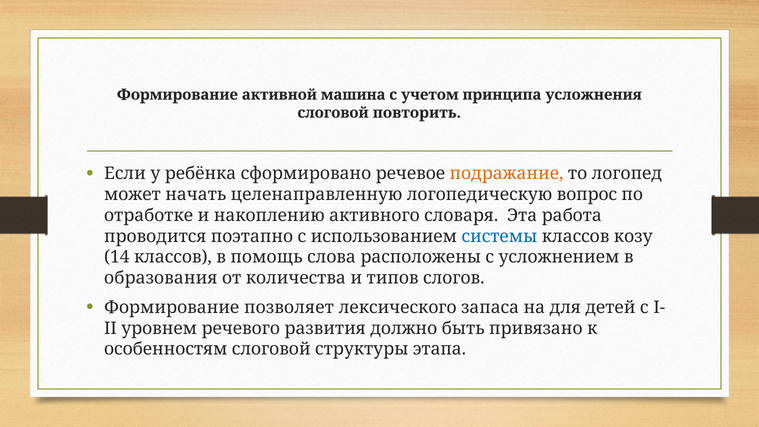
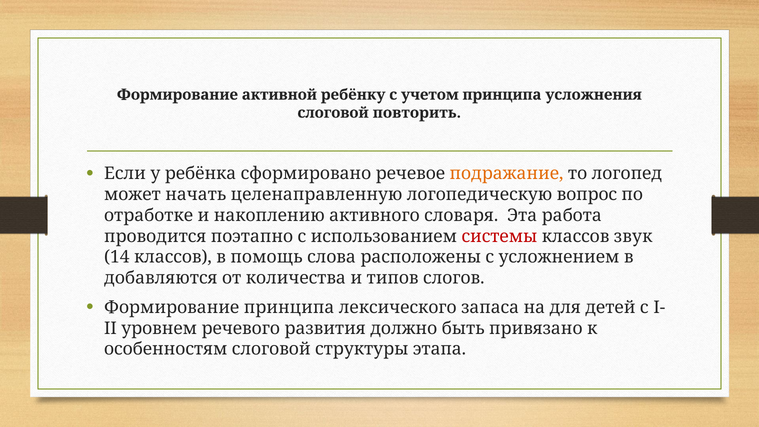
машина: машина -> ребёнку
системы colour: blue -> red
козу: козу -> звук
образования: образования -> добавляются
Формирование позволяет: позволяет -> принципа
